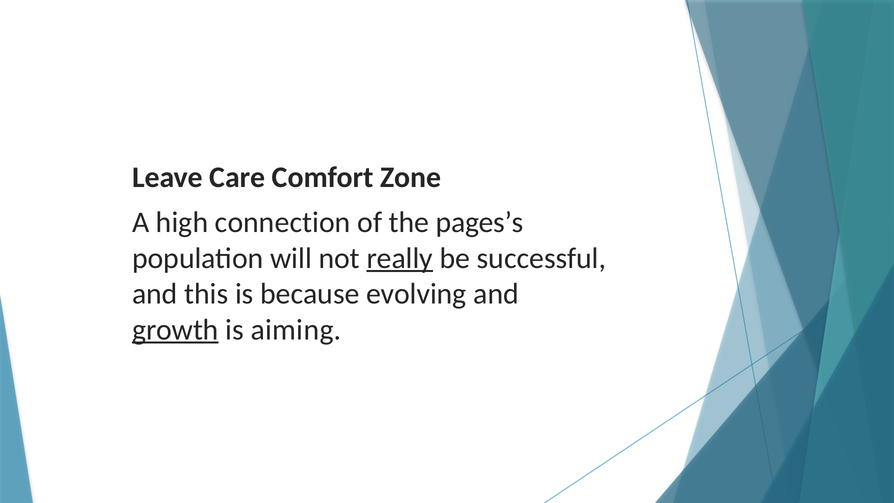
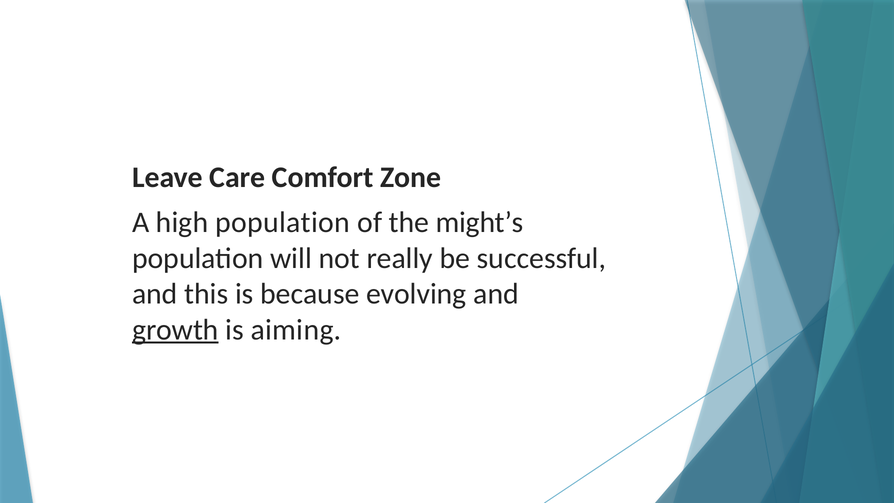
high connection: connection -> population
pages’s: pages’s -> might’s
really underline: present -> none
